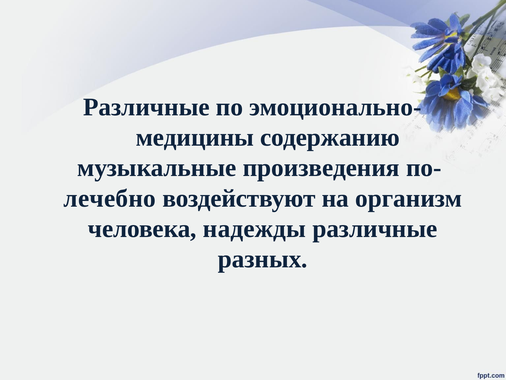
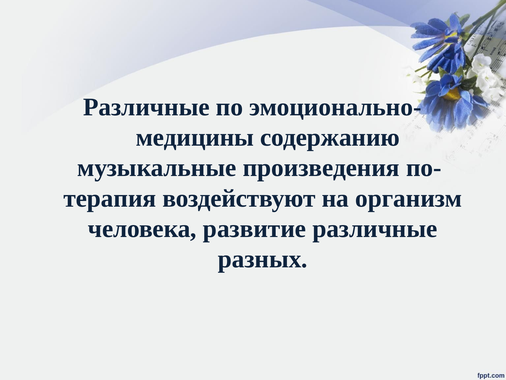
лечебно: лечебно -> терапия
надежды: надежды -> развитие
